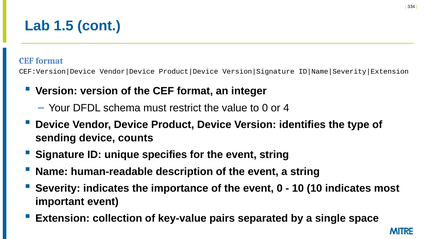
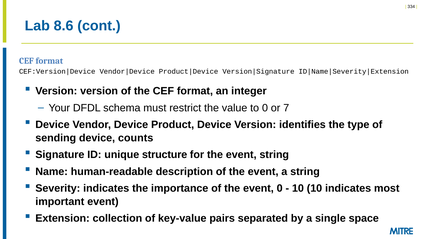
1.5: 1.5 -> 8.6
4: 4 -> 7
specifies: specifies -> structure
